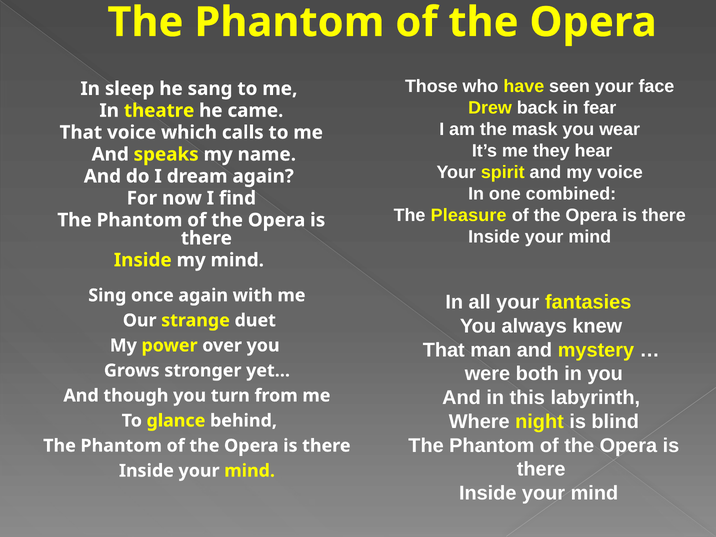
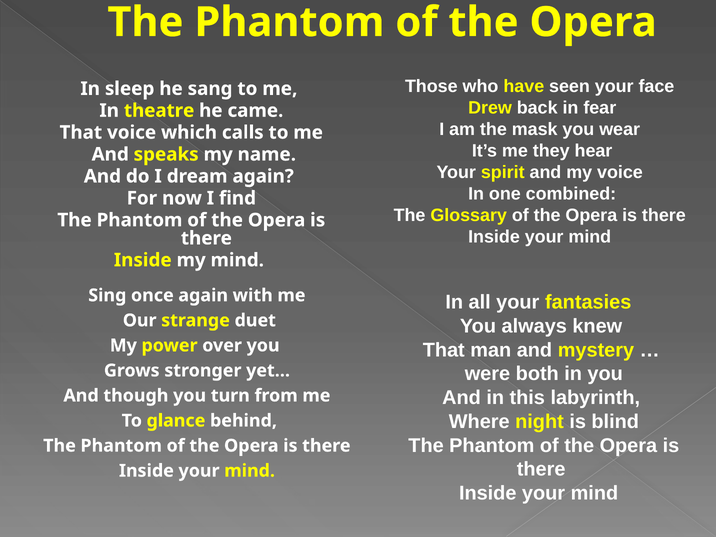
Pleasure: Pleasure -> Glossary
